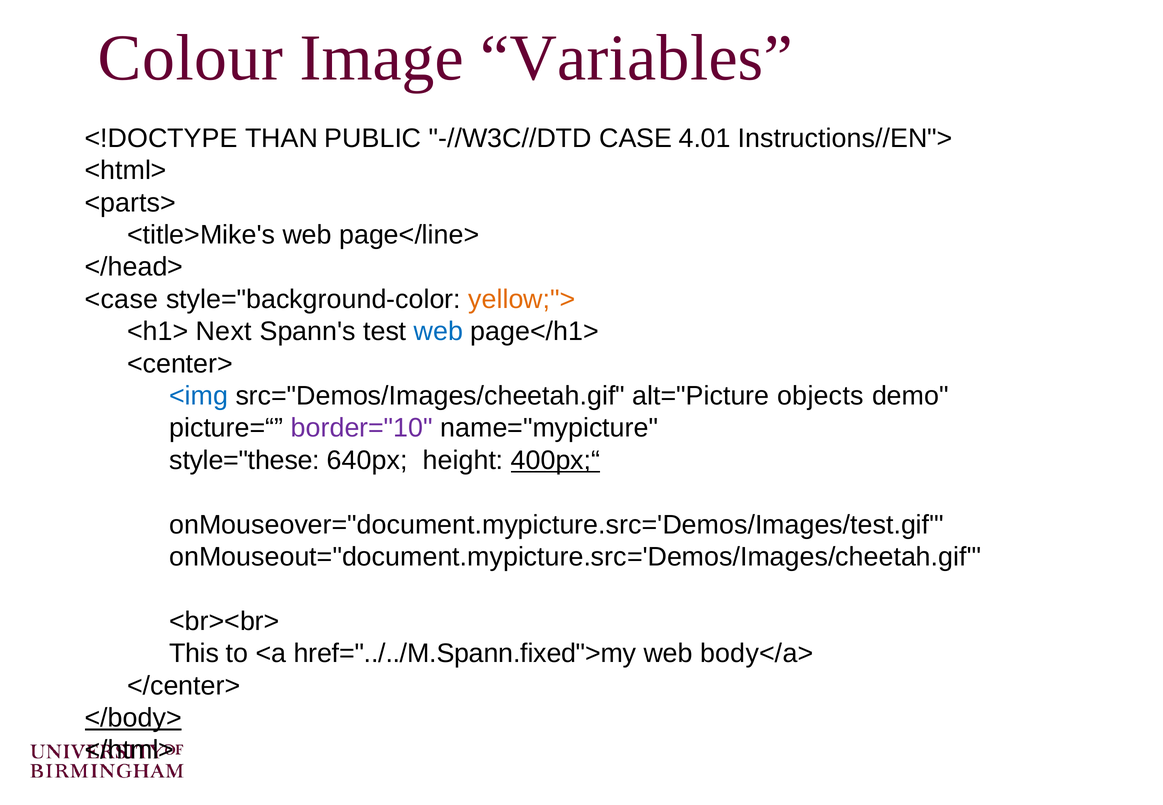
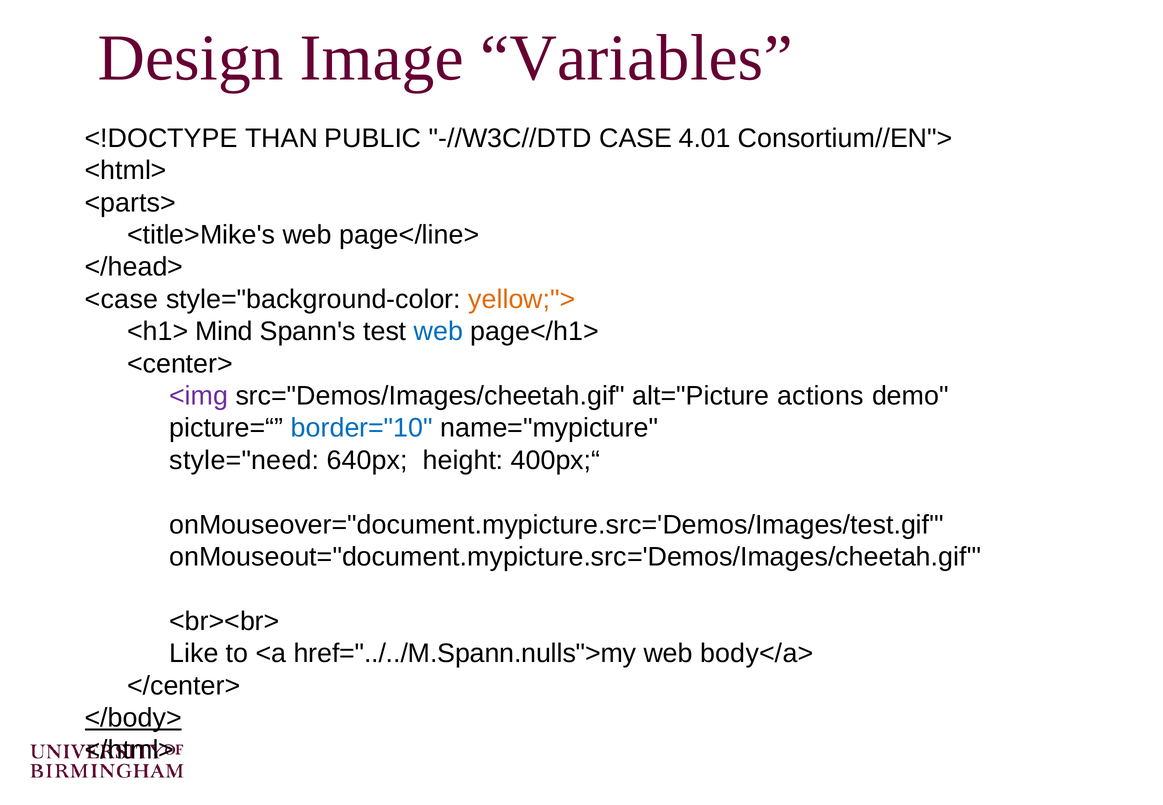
Colour: Colour -> Design
Instructions//EN">: Instructions//EN"> -> Consortium//EN">
Next: Next -> Mind
<img colour: blue -> purple
objects: objects -> actions
border="10 colour: purple -> blue
style="these: style="these -> style="need
400px;“ underline: present -> none
This: This -> Like
href="../../M.Spann.fixed">my: href="../../M.Spann.fixed">my -> href="../../M.Spann.nulls">my
